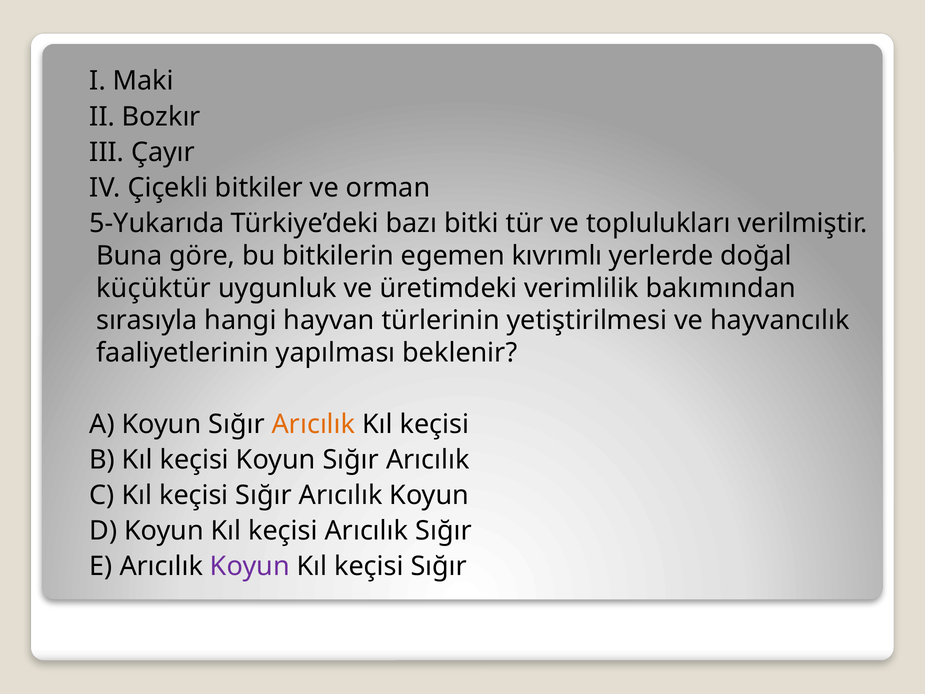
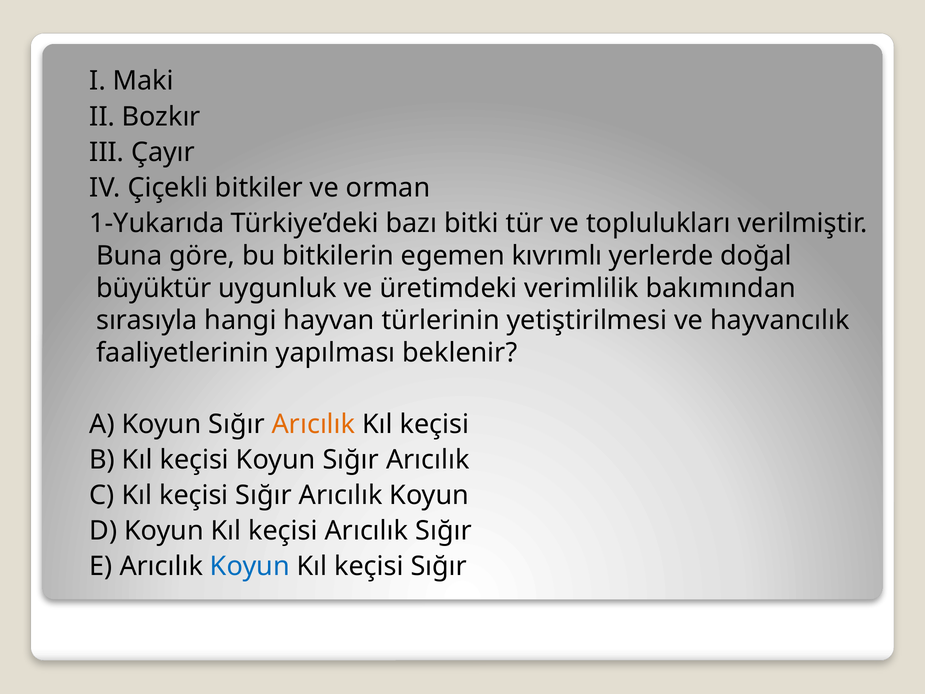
5-Yukarıda: 5-Yukarıda -> 1-Yukarıda
küçüktür: küçüktür -> büyüktür
Koyun at (250, 566) colour: purple -> blue
